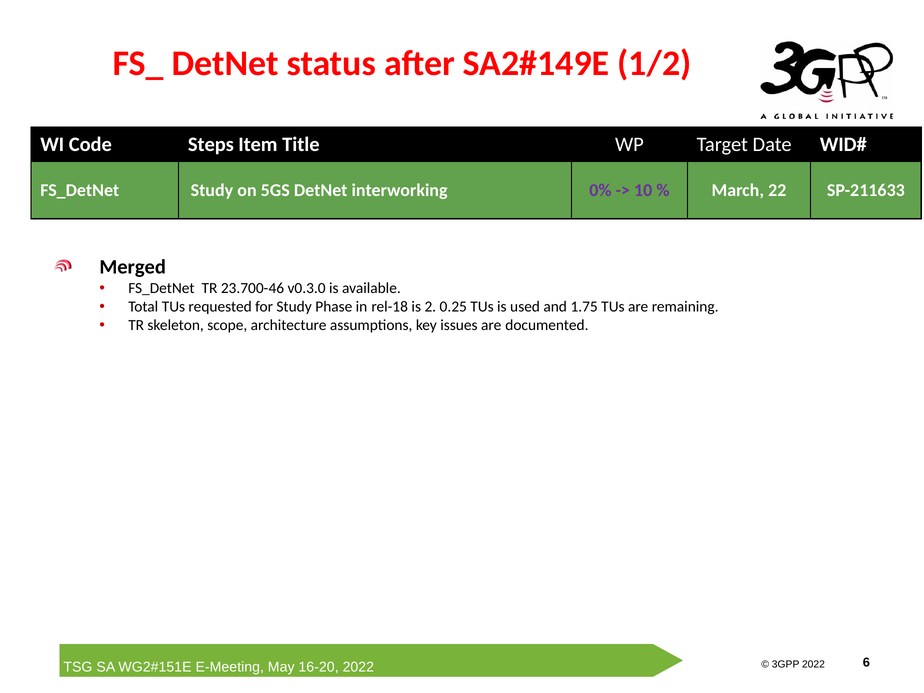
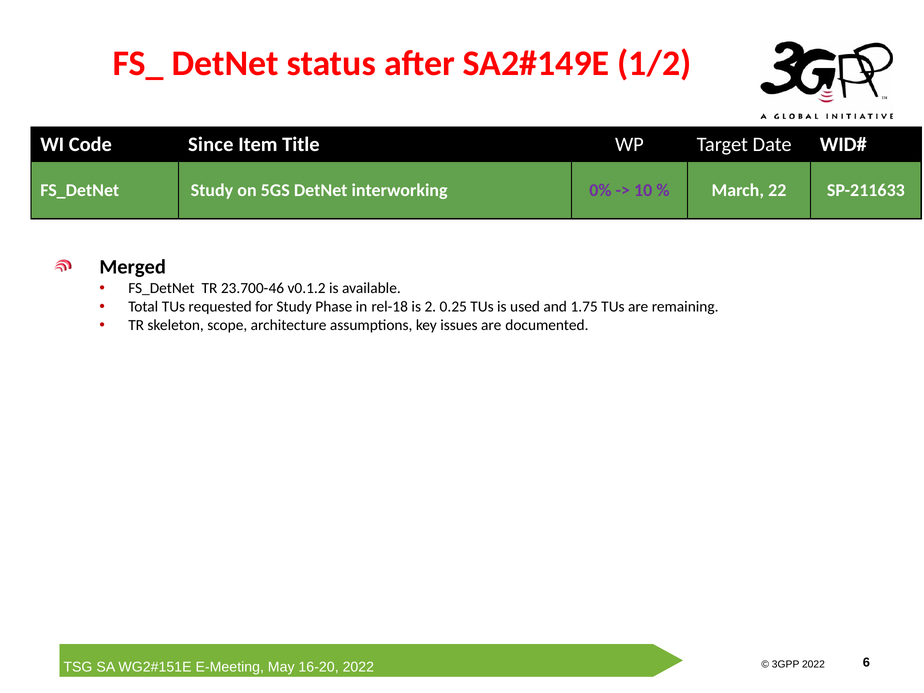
Steps: Steps -> Since
v0.3.0: v0.3.0 -> v0.1.2
